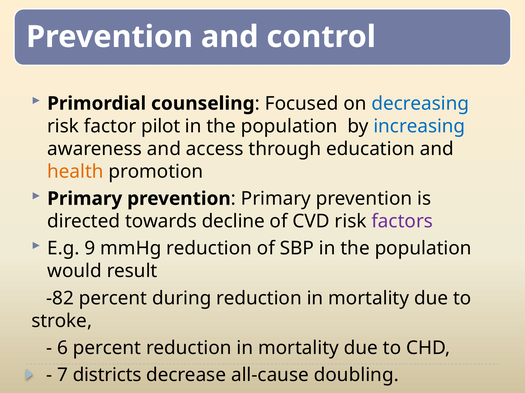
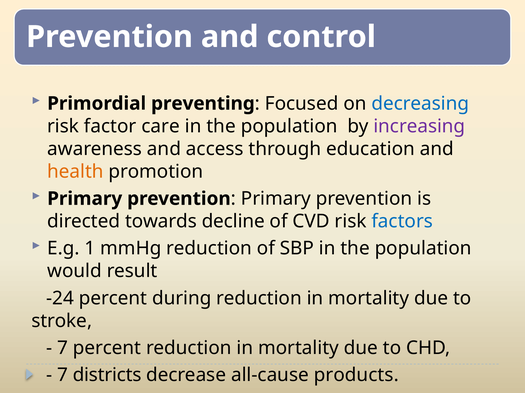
counseling: counseling -> preventing
pilot: pilot -> care
increasing colour: blue -> purple
factors colour: purple -> blue
9: 9 -> 1
-82: -82 -> -24
6 at (63, 349): 6 -> 7
doubling: doubling -> products
